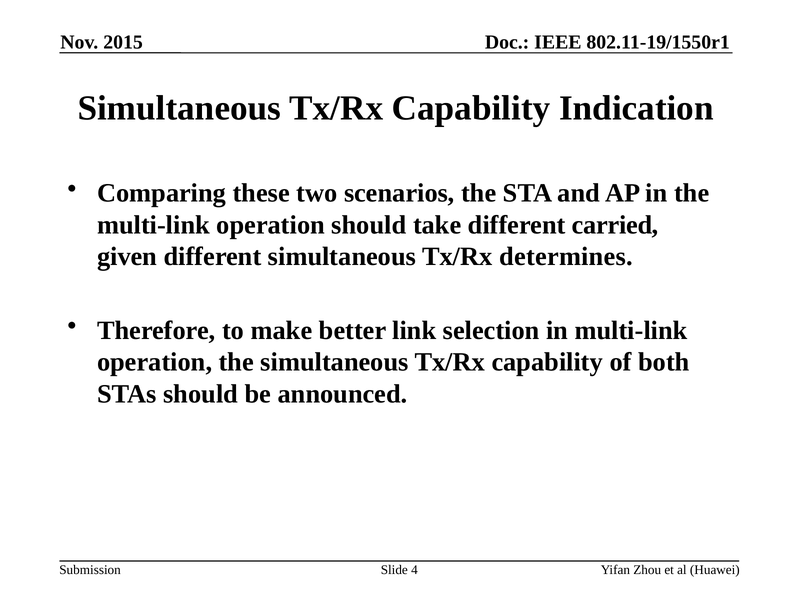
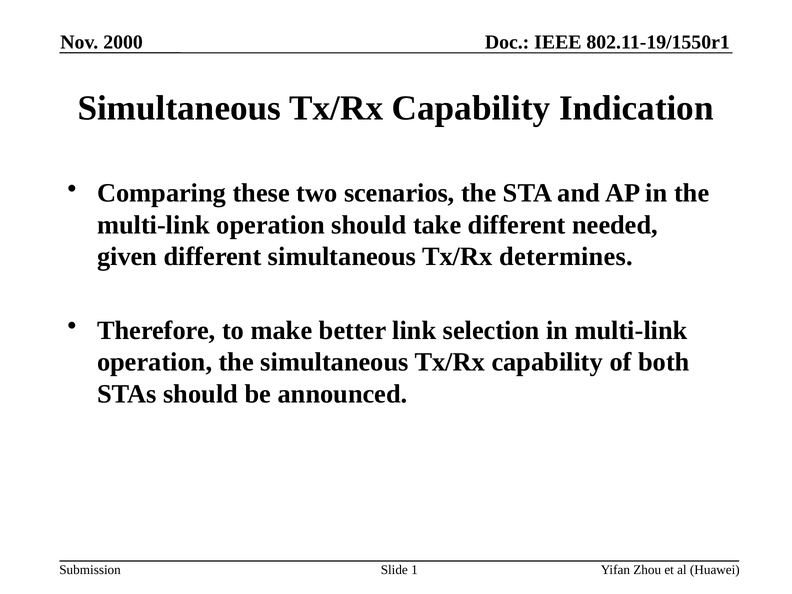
2015: 2015 -> 2000
carried: carried -> needed
4: 4 -> 1
